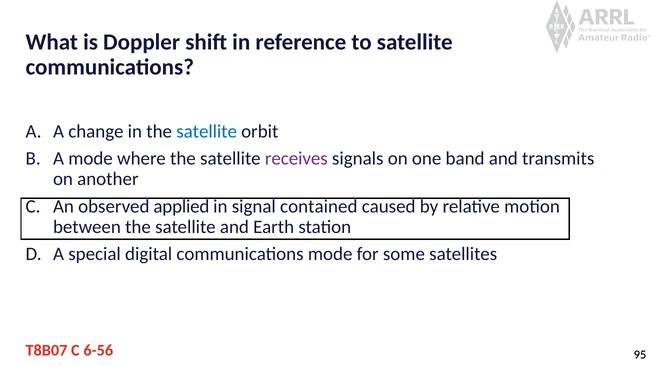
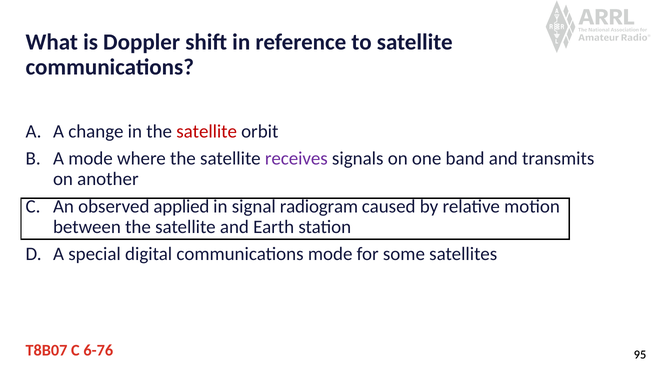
satellite at (207, 131) colour: blue -> red
contained: contained -> radiogram
6-56: 6-56 -> 6-76
